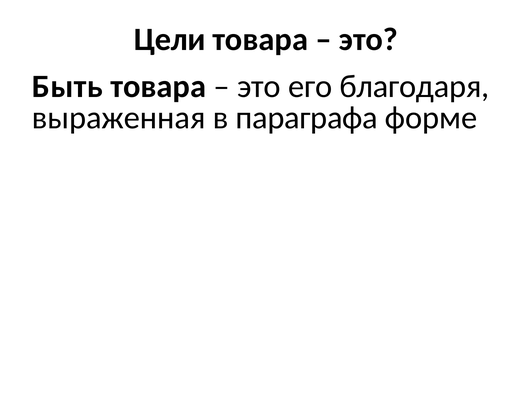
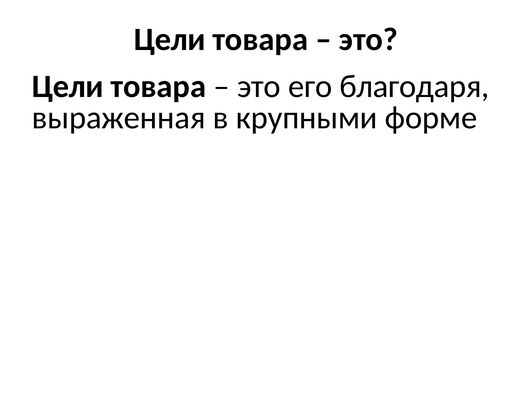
Быть at (67, 87): Быть -> Цели
параграфа: параграфа -> крупными
